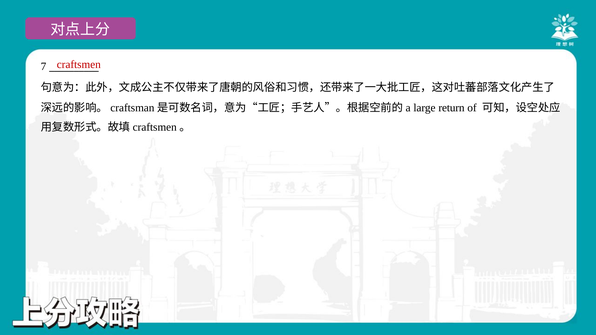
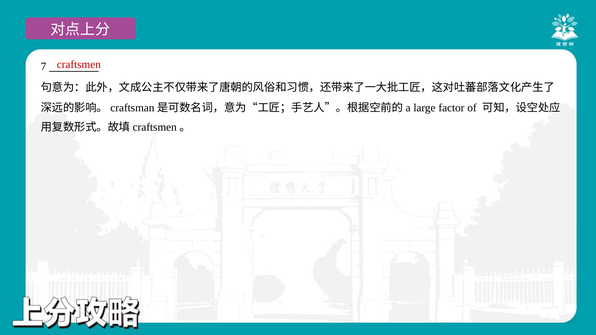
return: return -> factor
